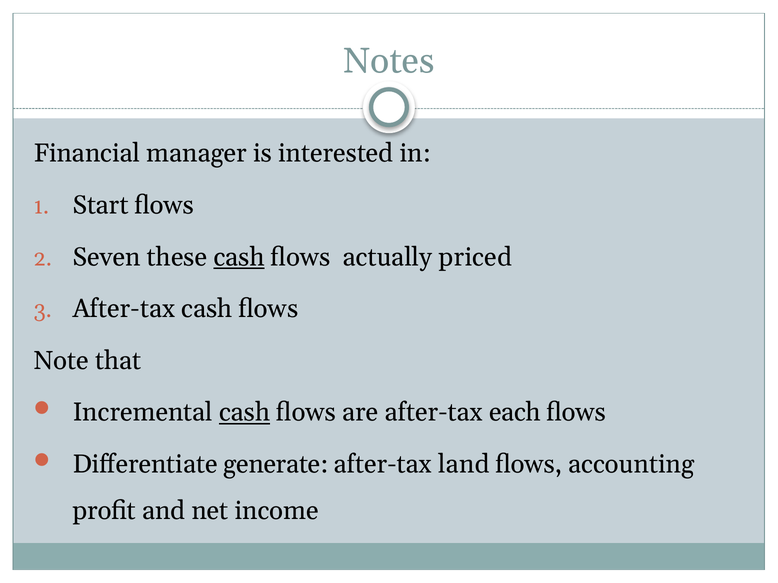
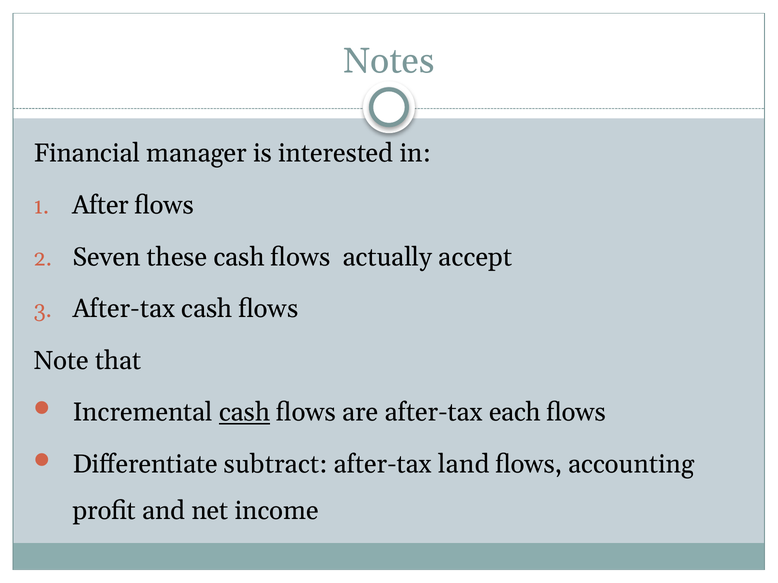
Start: Start -> After
cash at (239, 257) underline: present -> none
priced: priced -> accept
generate: generate -> subtract
